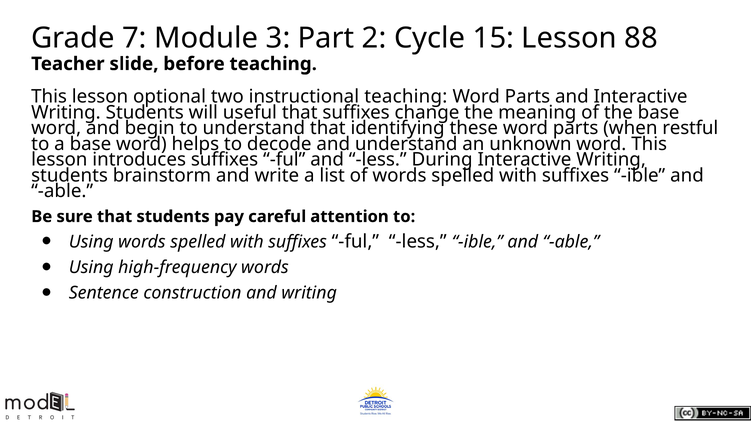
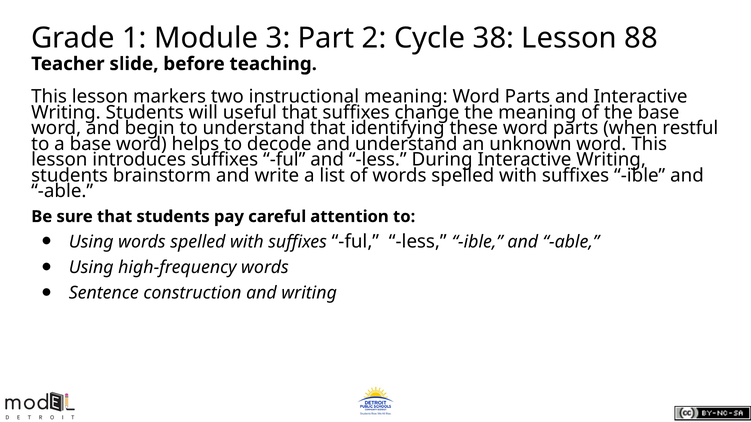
7: 7 -> 1
15: 15 -> 38
optional: optional -> markers
instructional teaching: teaching -> meaning
